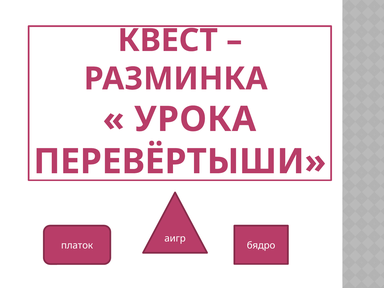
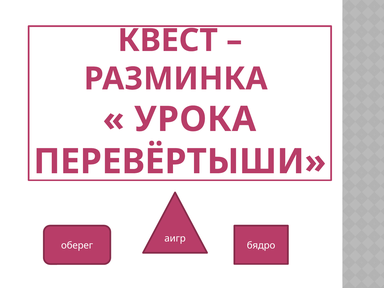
платок: платок -> оберег
